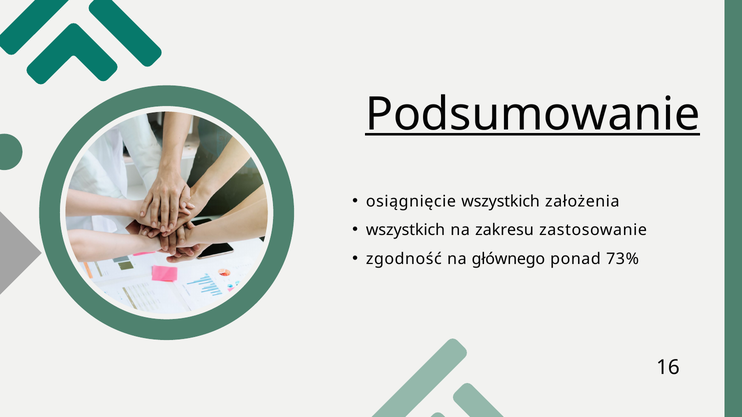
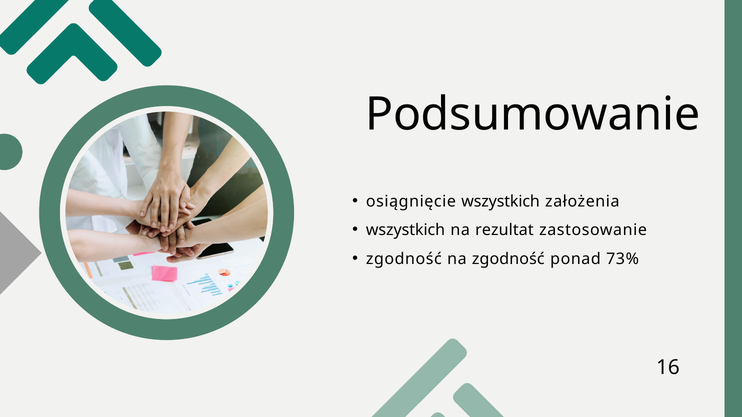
Podsumowanie underline: present -> none
zakresu: zakresu -> rezultat
na głównego: głównego -> zgodność
